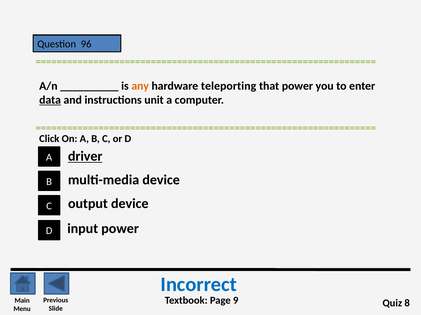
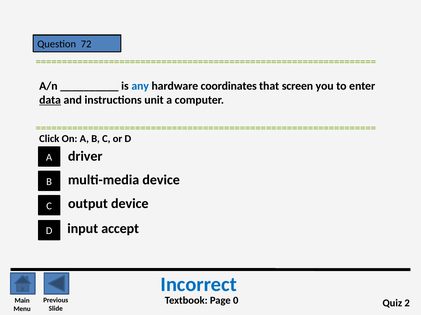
96: 96 -> 72
any colour: orange -> blue
teleporting: teleporting -> coordinates
that power: power -> screen
driver underline: present -> none
input power: power -> accept
9: 9 -> 0
8: 8 -> 2
